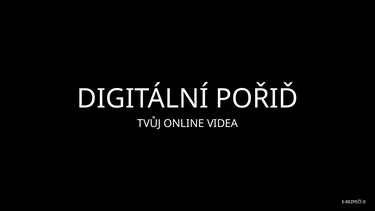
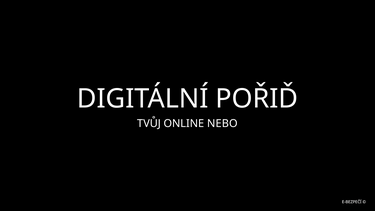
VIDEA: VIDEA -> NEBO
